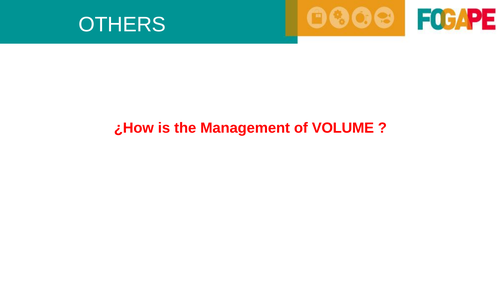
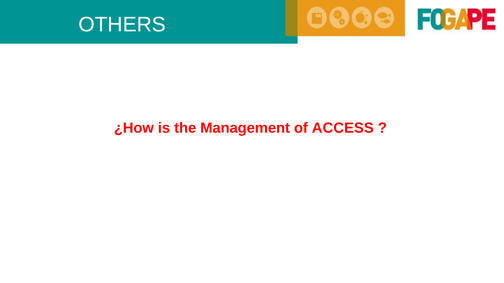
VOLUME: VOLUME -> ACCESS
